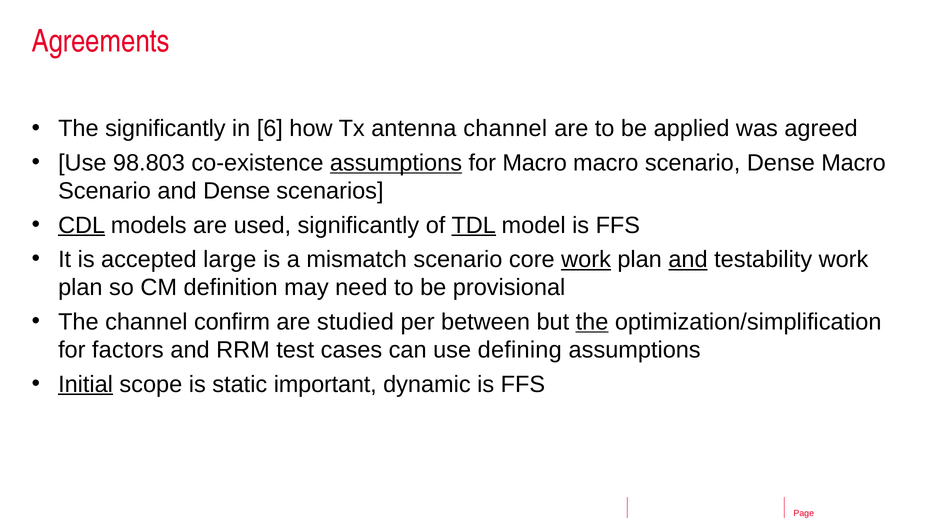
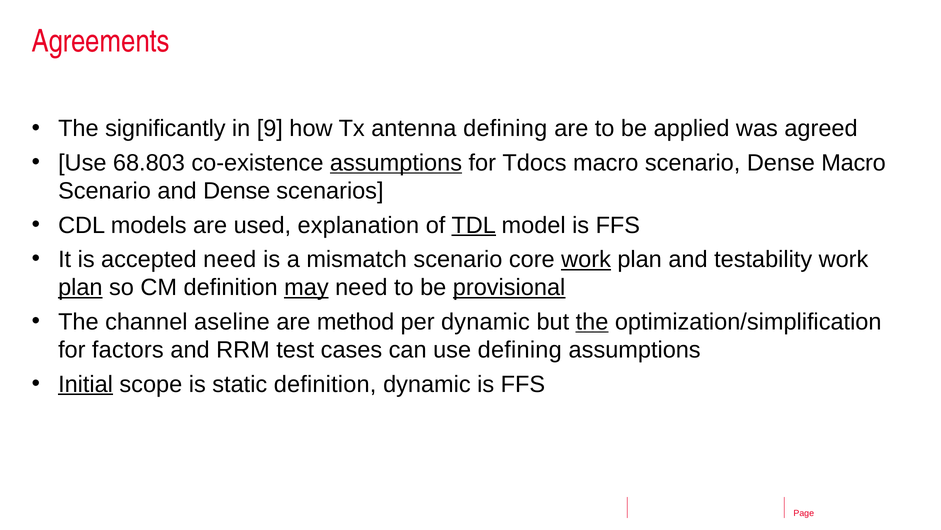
6: 6 -> 9
antenna channel: channel -> defining
98.803: 98.803 -> 68.803
for Macro: Macro -> Tdocs
CDL underline: present -> none
used significantly: significantly -> explanation
accepted large: large -> need
and at (688, 259) underline: present -> none
plan at (80, 287) underline: none -> present
may underline: none -> present
provisional underline: none -> present
confirm: confirm -> aseline
studied: studied -> method
per between: between -> dynamic
static important: important -> definition
